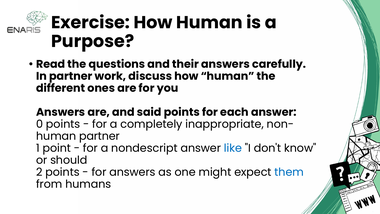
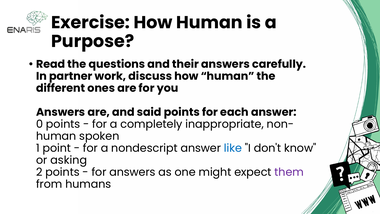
human partner: partner -> spoken
should: should -> asking
them colour: blue -> purple
